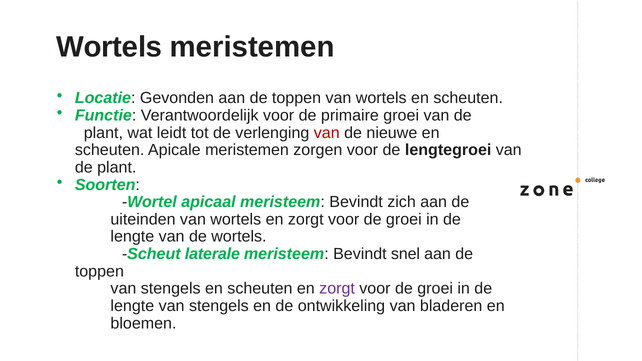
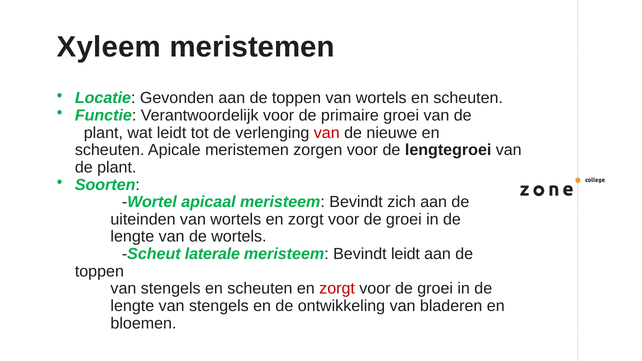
Wortels at (109, 47): Wortels -> Xyleem
Bevindt snel: snel -> leidt
zorgt at (337, 289) colour: purple -> red
